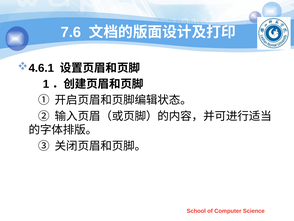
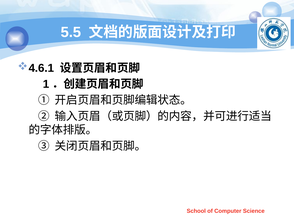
7.6: 7.6 -> 5.5
